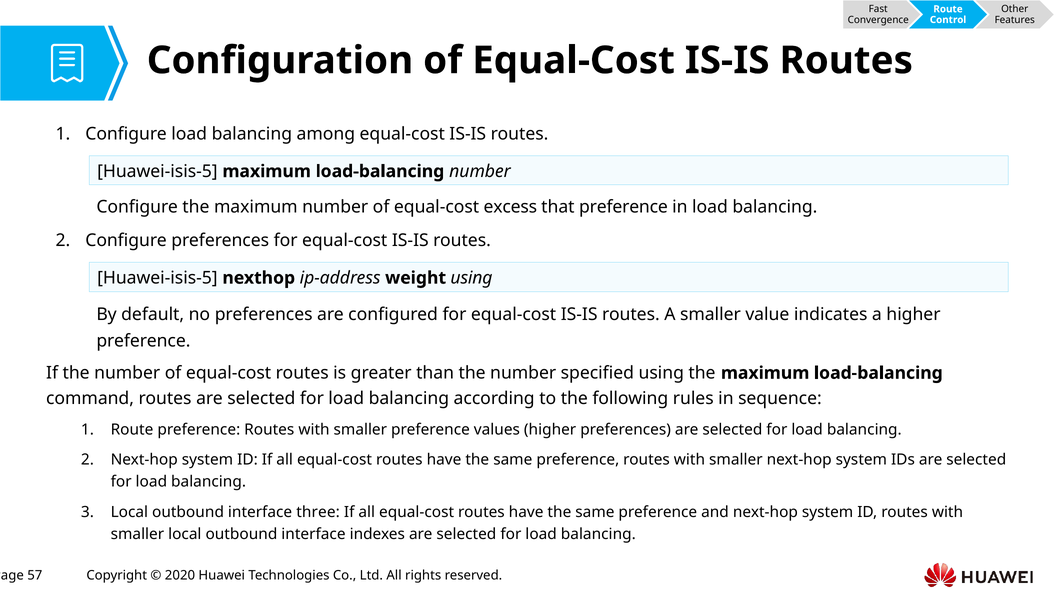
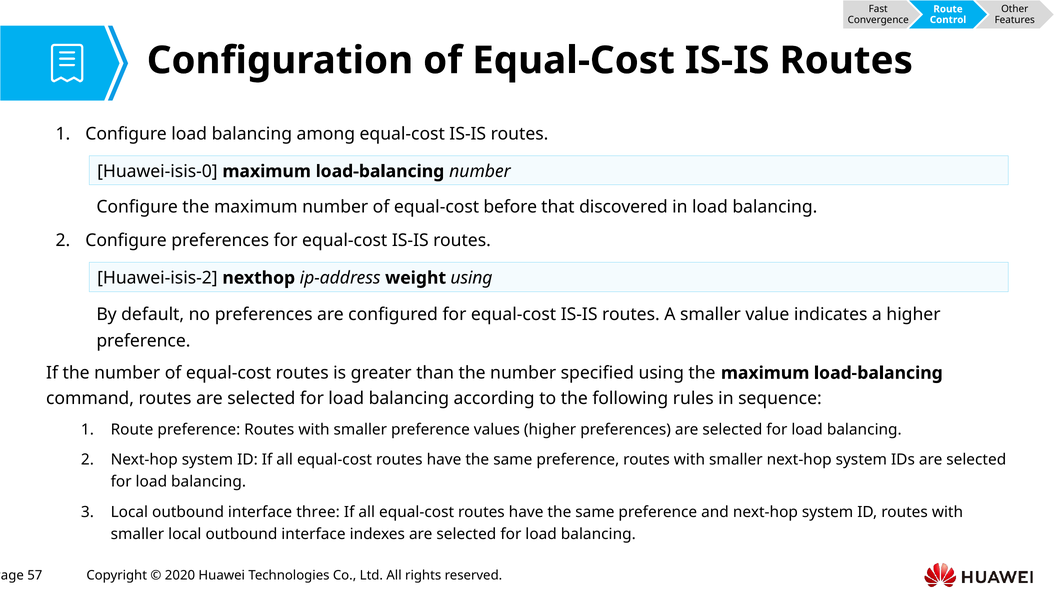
Huawei-isis-5 at (157, 171): Huawei-isis-5 -> Huawei-isis-0
excess: excess -> before
that preference: preference -> discovered
Huawei-isis-5 at (157, 278): Huawei-isis-5 -> Huawei-isis-2
